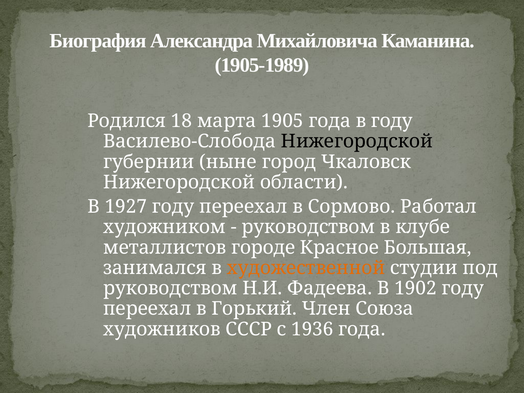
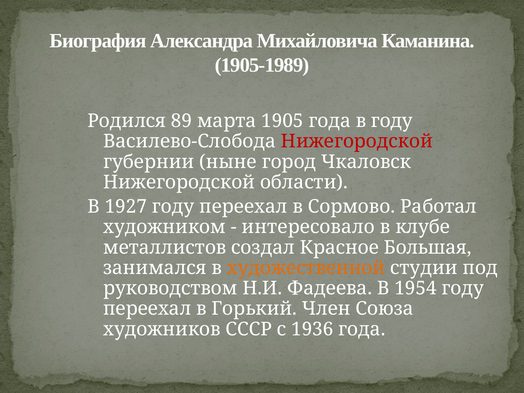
18: 18 -> 89
Нижегородской at (357, 141) colour: black -> red
руководством at (308, 227): руководством -> интересовало
городе: городе -> создал
1902: 1902 -> 1954
